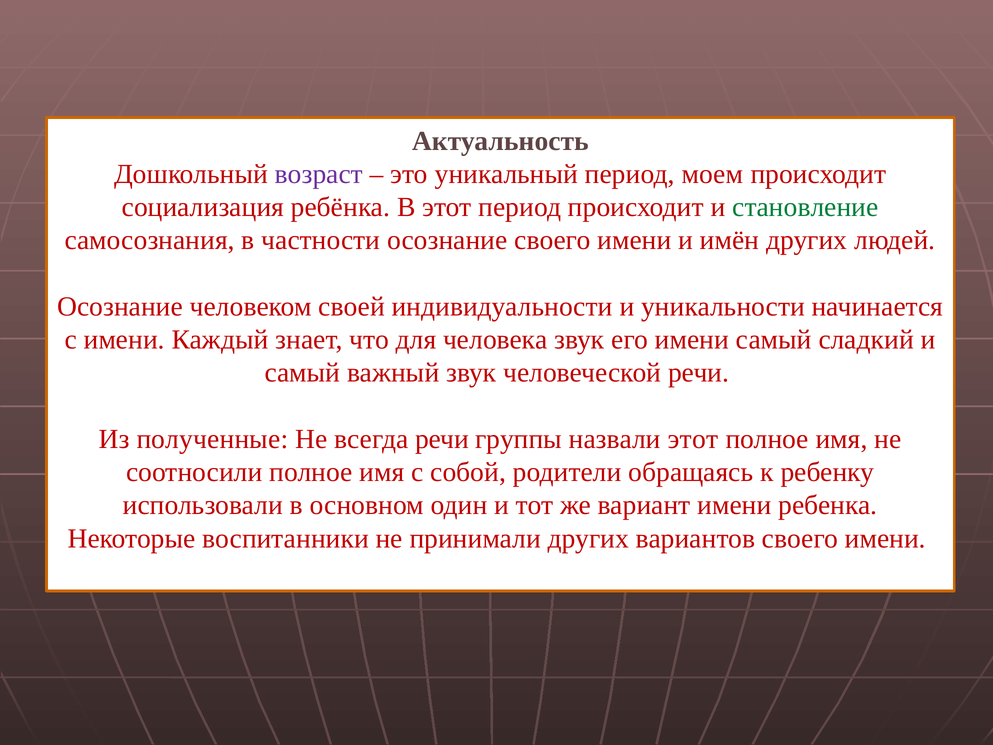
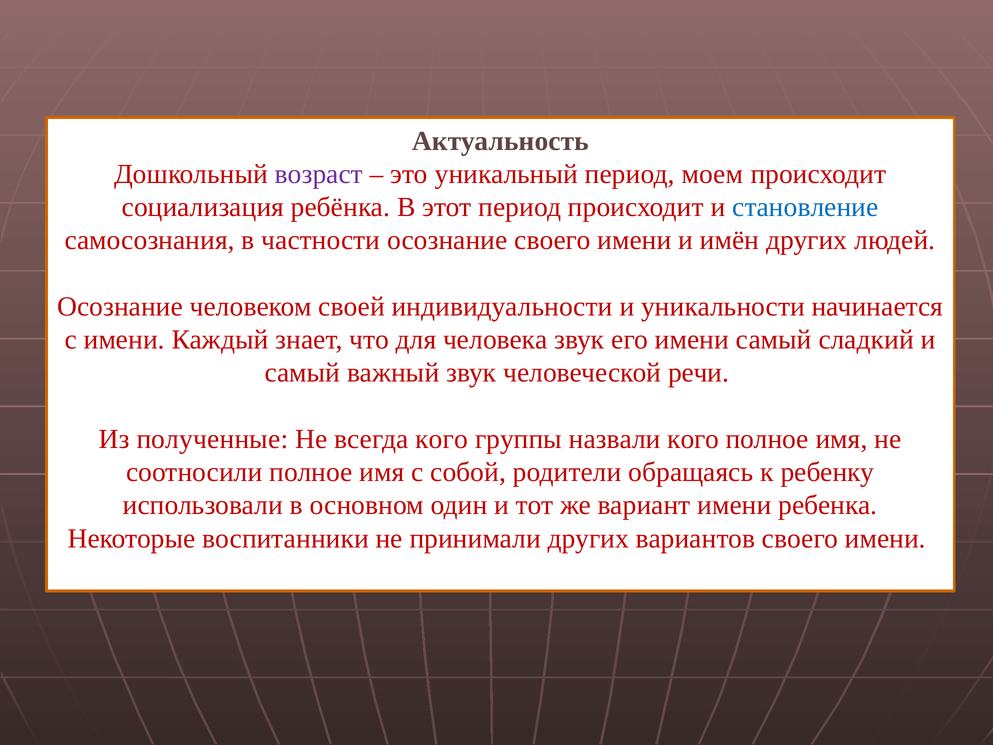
становление colour: green -> blue
всегда речи: речи -> кого
назвали этот: этот -> кого
